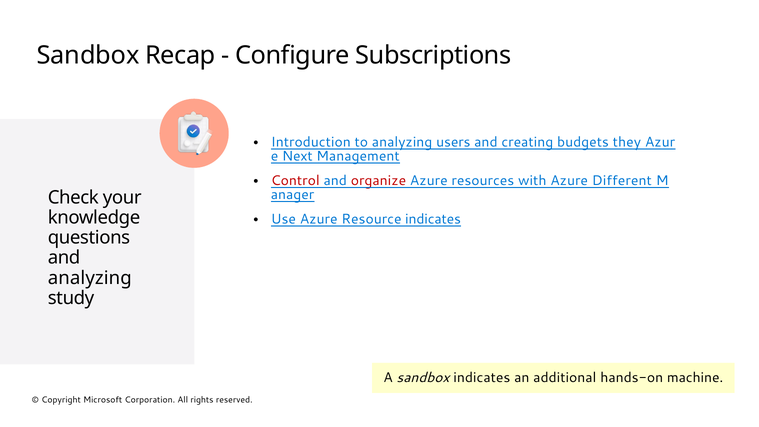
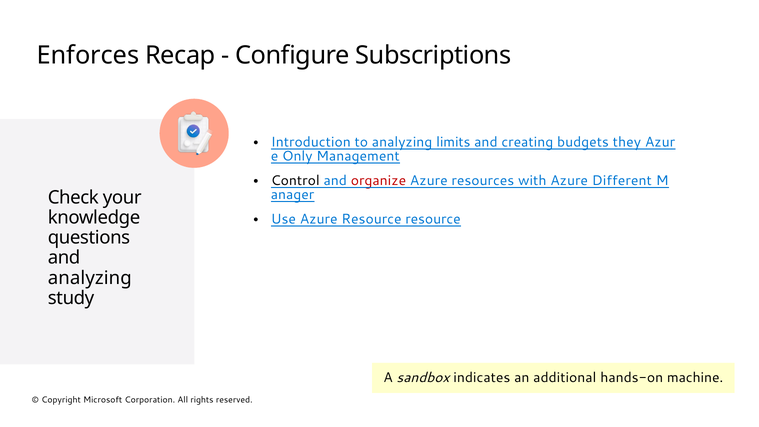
Sandbox at (88, 56): Sandbox -> Enforces
users: users -> limits
Next: Next -> Only
Control colour: red -> black
Resource indicates: indicates -> resource
